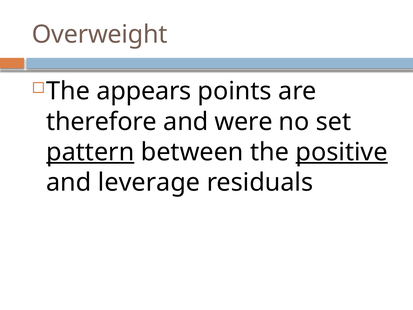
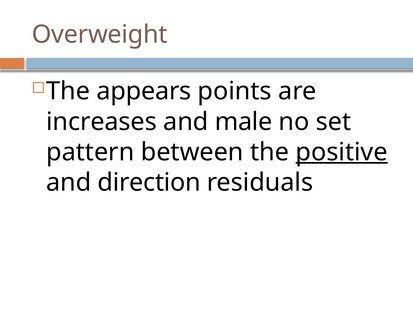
therefore: therefore -> increases
were: were -> male
pattern underline: present -> none
leverage: leverage -> direction
